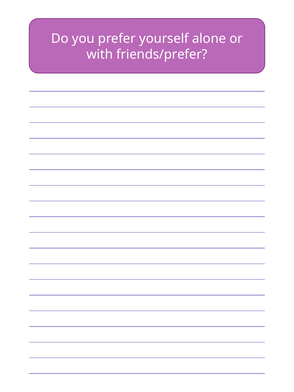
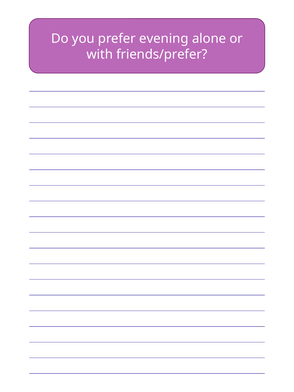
yourself: yourself -> evening
